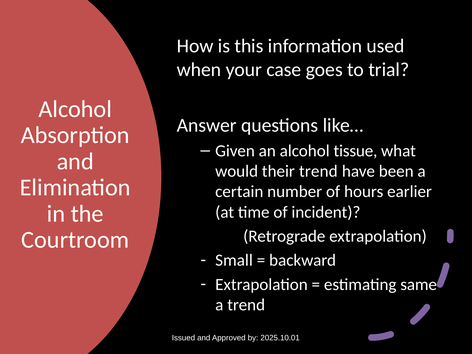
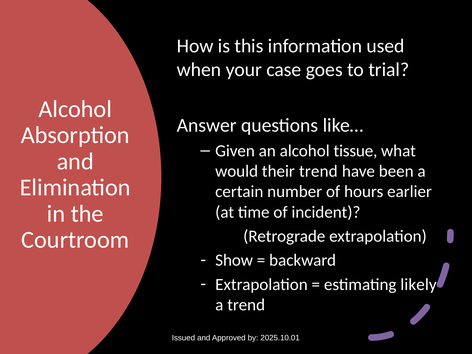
Small: Small -> Show
same: same -> likely
